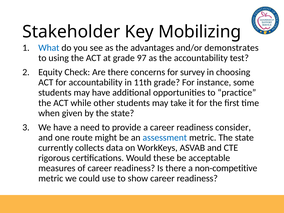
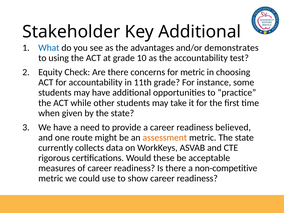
Key Mobilizing: Mobilizing -> Additional
97: 97 -> 10
for survey: survey -> metric
consider: consider -> believed
assessment colour: blue -> orange
